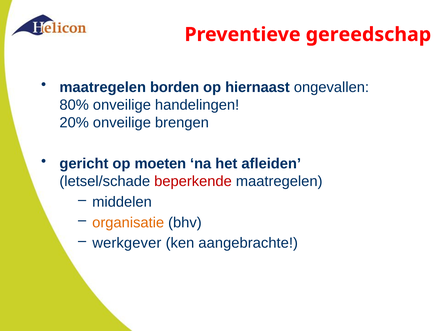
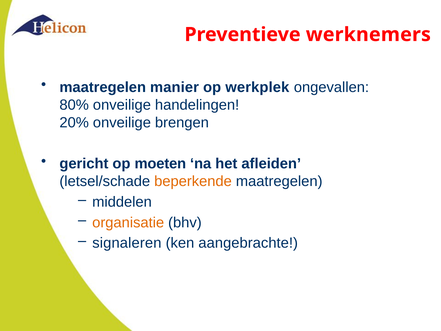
gereedschap: gereedschap -> werknemers
borden: borden -> manier
hiernaast: hiernaast -> werkplek
beperkende colour: red -> orange
werkgever: werkgever -> signaleren
